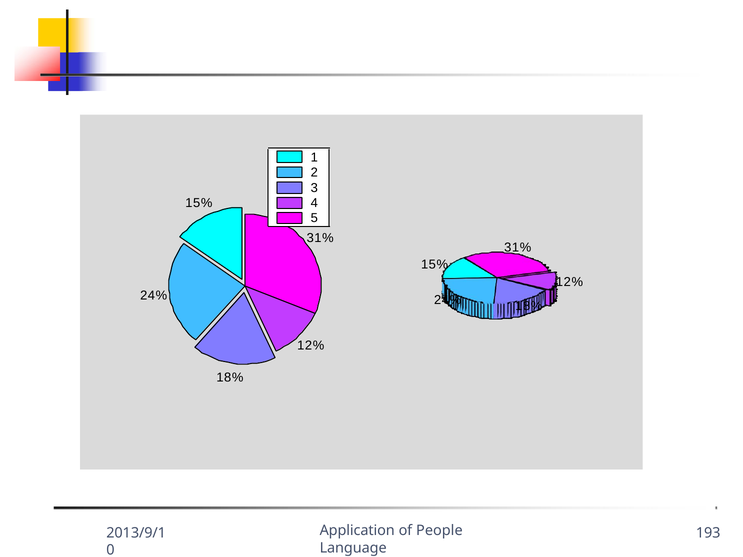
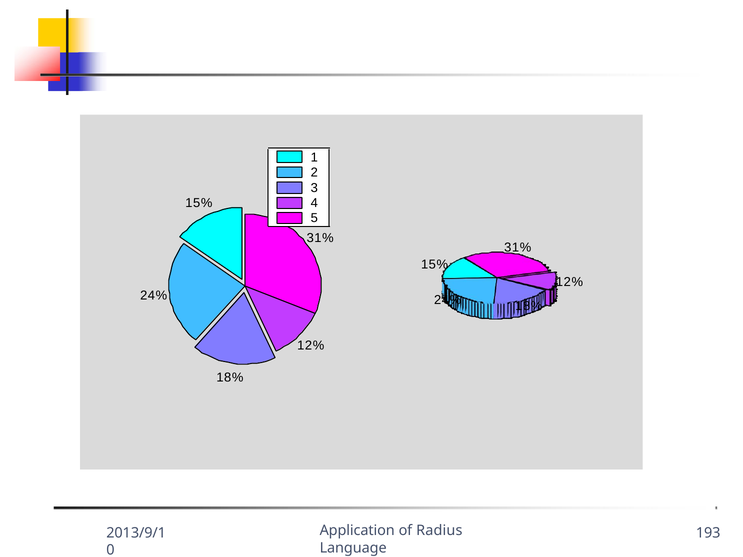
People: People -> Radius
